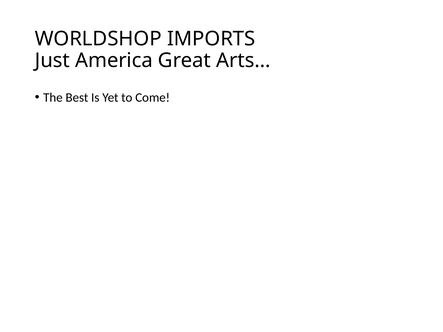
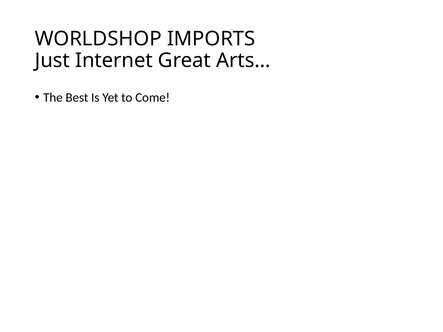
America: America -> Internet
